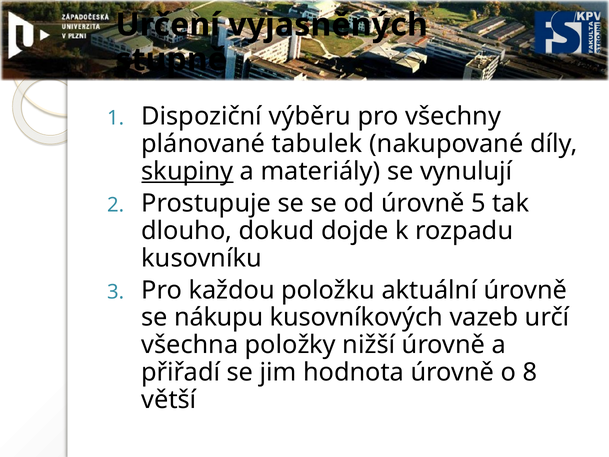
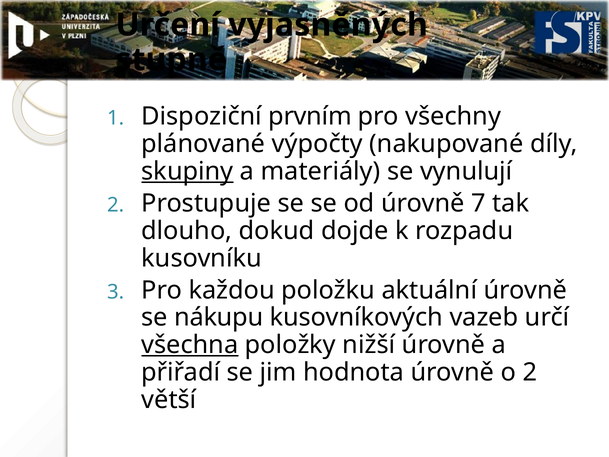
výběru: výběru -> prvním
tabulek: tabulek -> výpočty
5: 5 -> 7
všechna underline: none -> present
o 8: 8 -> 2
